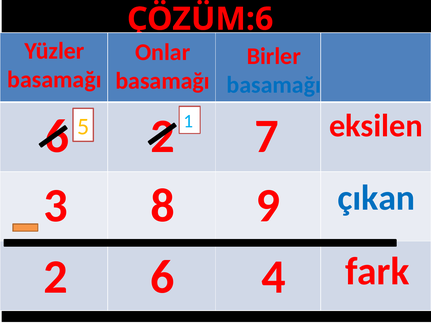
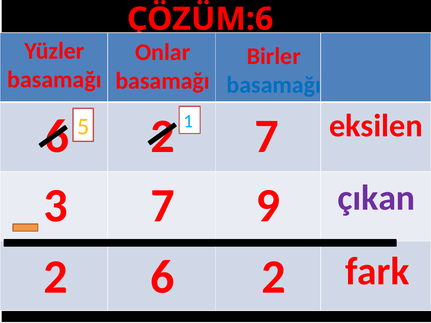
3 8: 8 -> 7
çıkan colour: blue -> purple
6 4: 4 -> 2
